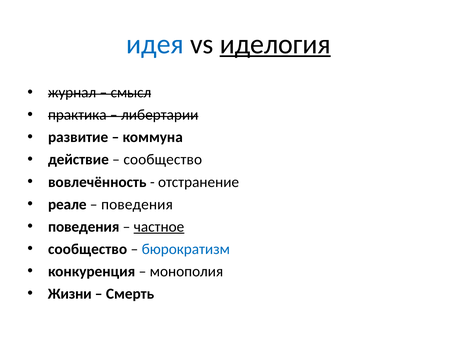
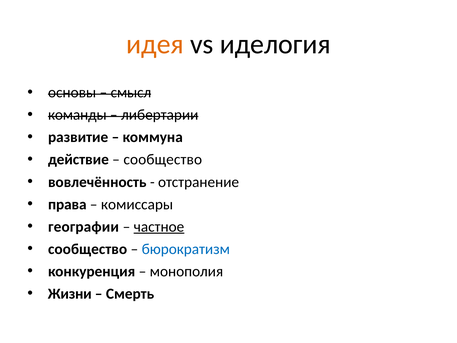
идея colour: blue -> orange
иделогия underline: present -> none
журнал: журнал -> основы
практика: практика -> команды
реале: реале -> права
поведения at (137, 204): поведения -> комиссары
поведения at (84, 227): поведения -> географии
